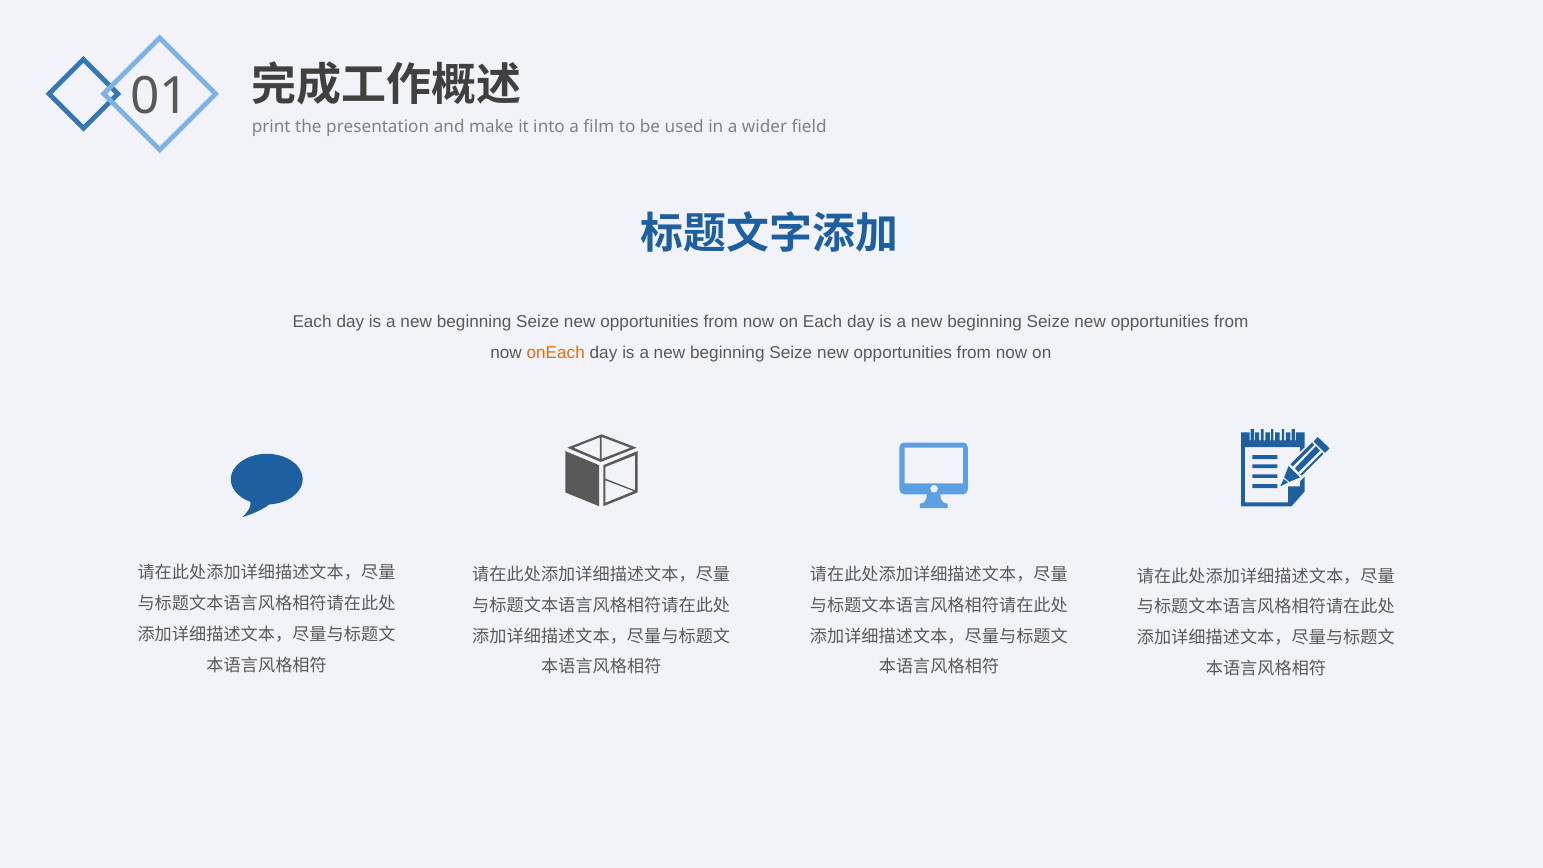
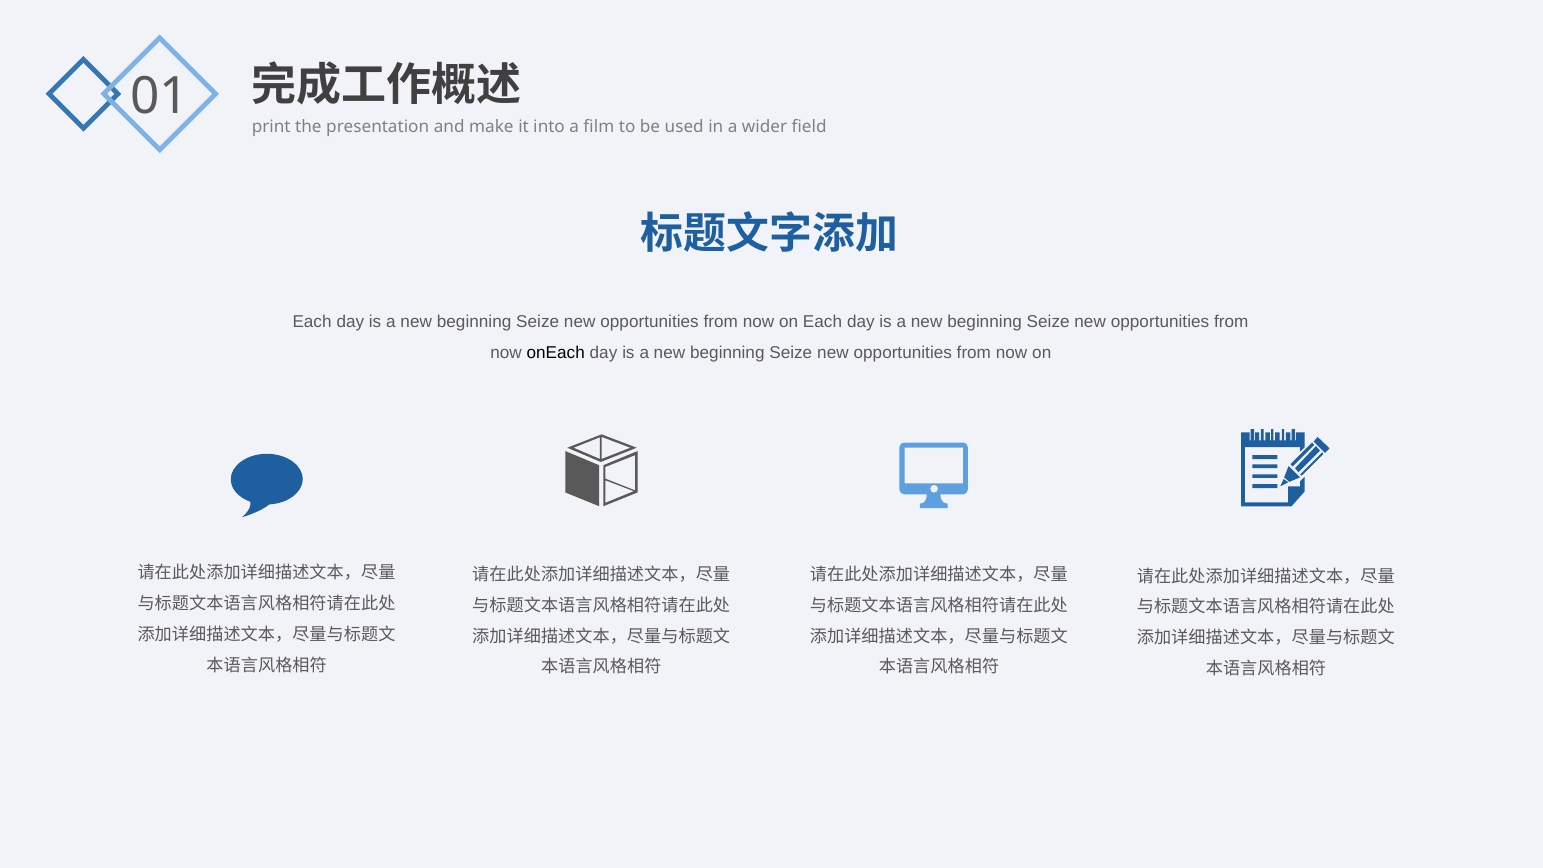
onEach colour: orange -> black
